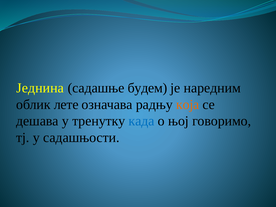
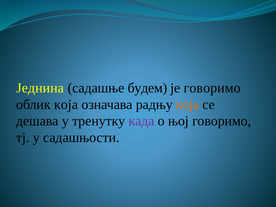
је наредним: наредним -> говоримо
облик лете: лете -> која
када colour: blue -> purple
